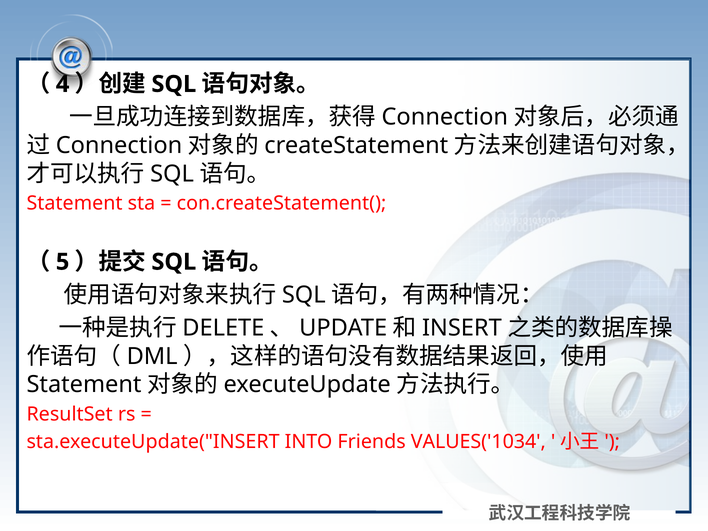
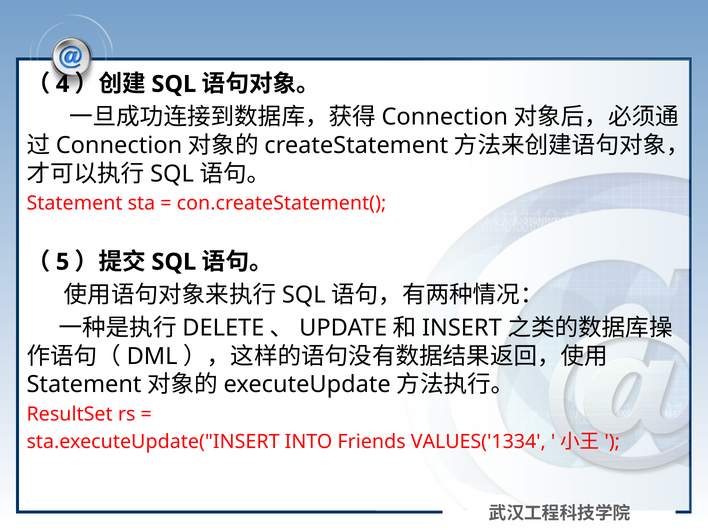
VALUES('1034: VALUES('1034 -> VALUES('1334
